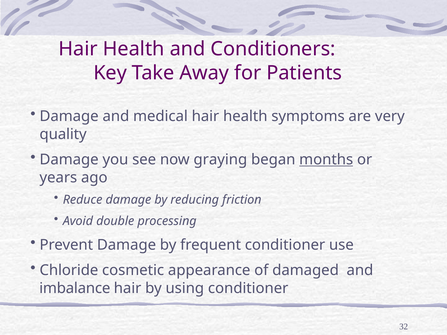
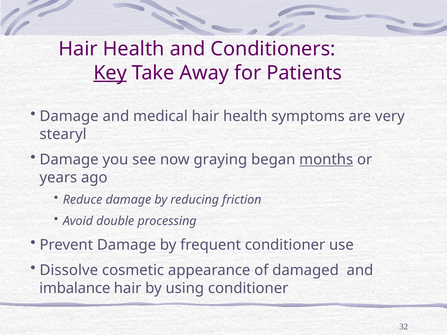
Key underline: none -> present
quality: quality -> stearyl
Chloride: Chloride -> Dissolve
